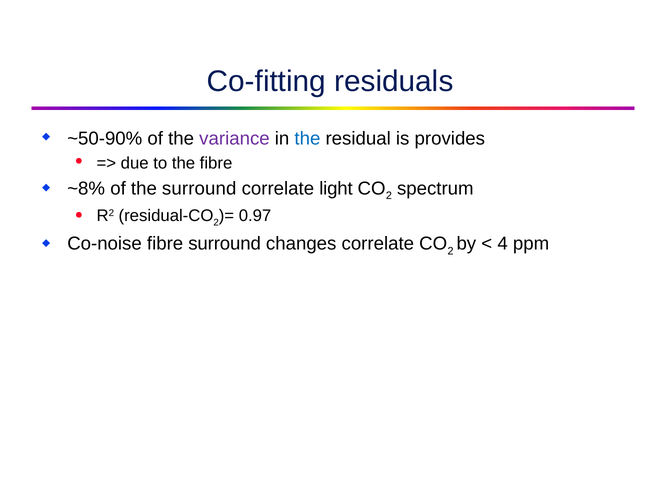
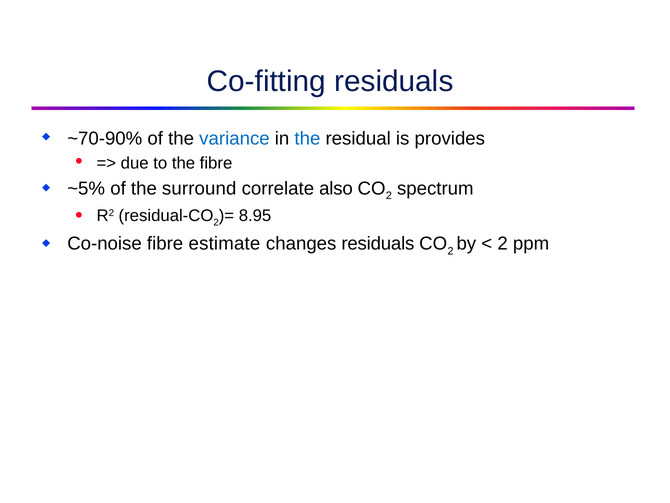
~50-90%: ~50-90% -> ~70-90%
variance colour: purple -> blue
~8%: ~8% -> ~5%
light: light -> also
0.97: 0.97 -> 8.95
fibre surround: surround -> estimate
changes correlate: correlate -> residuals
4 at (503, 244): 4 -> 2
